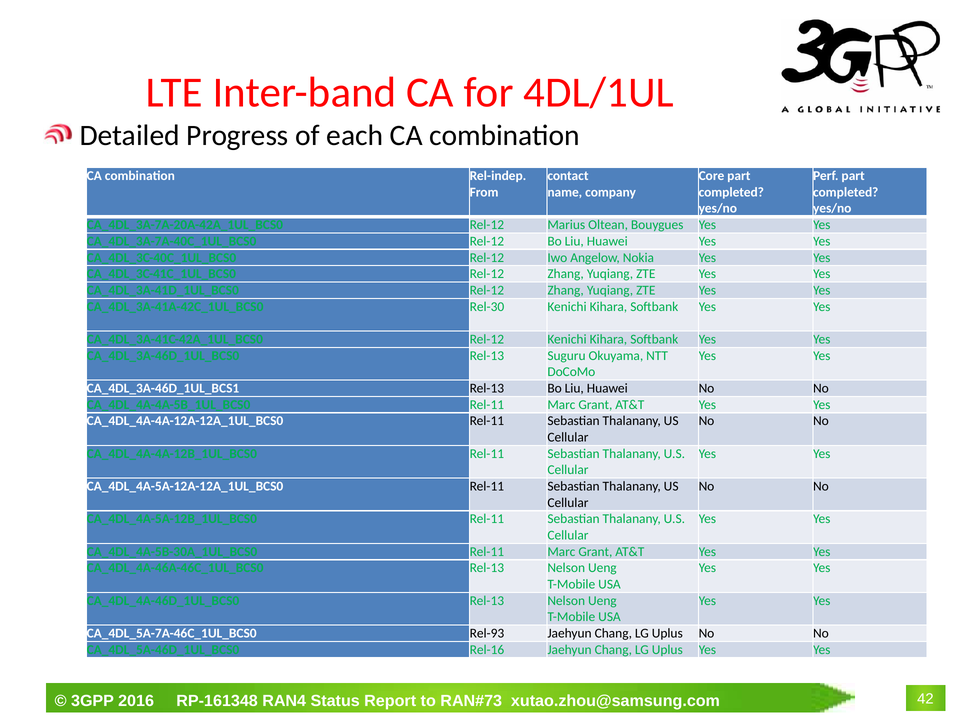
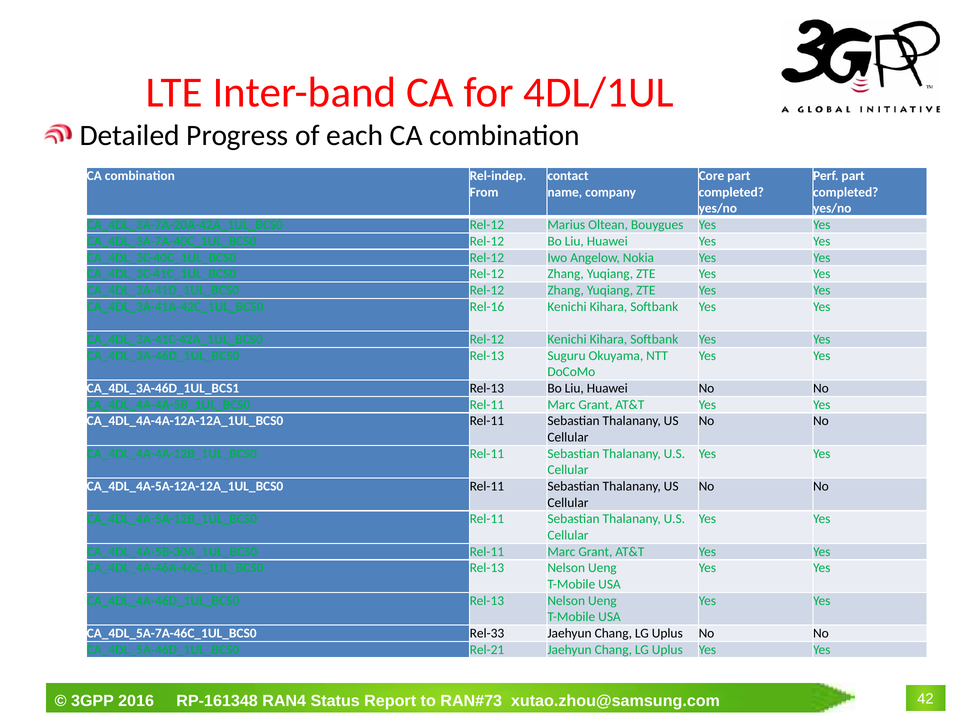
Rel-30: Rel-30 -> Rel-16
Rel-93: Rel-93 -> Rel-33
Rel-16: Rel-16 -> Rel-21
